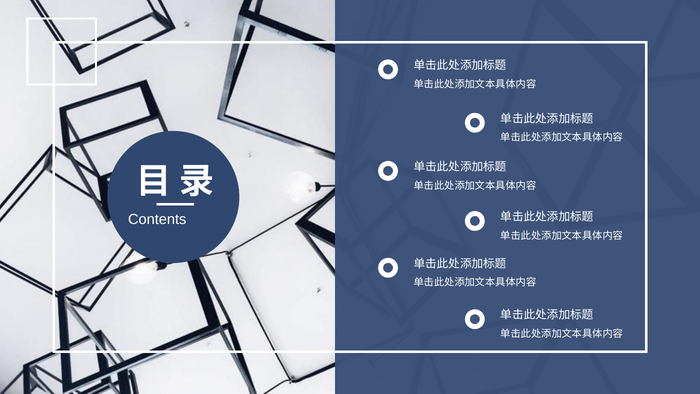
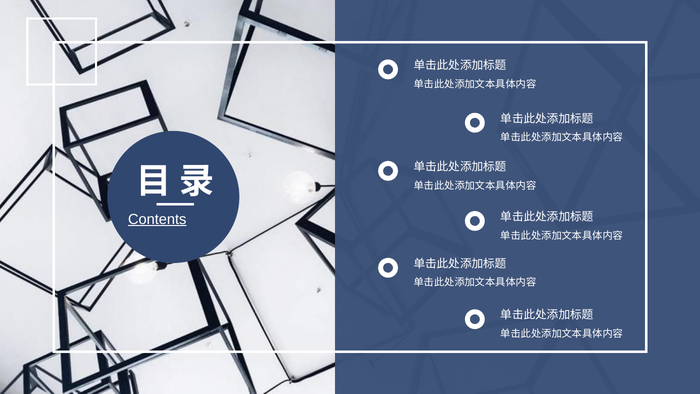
Contents underline: none -> present
